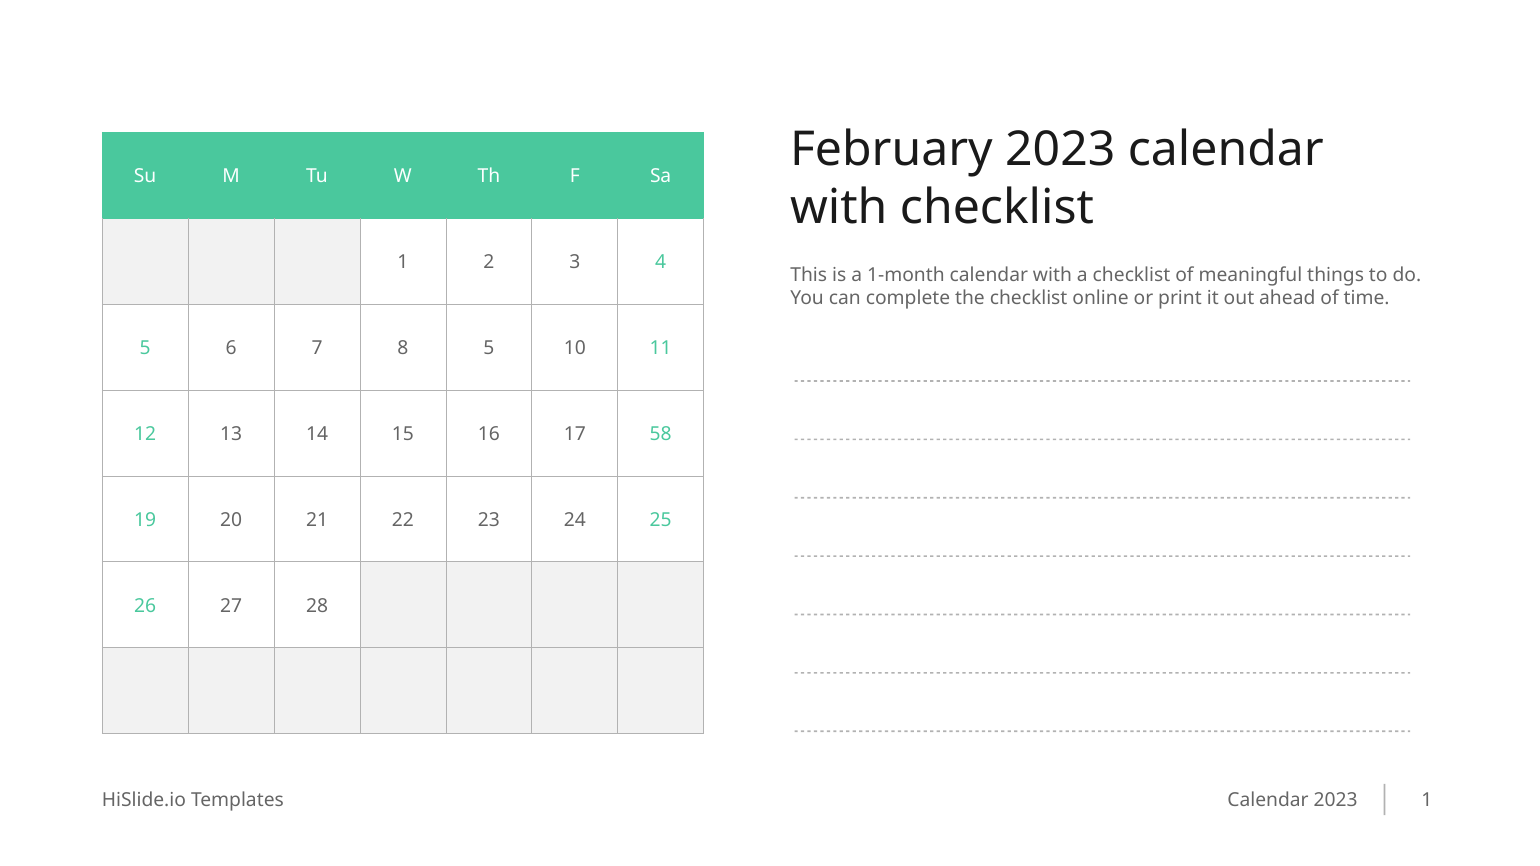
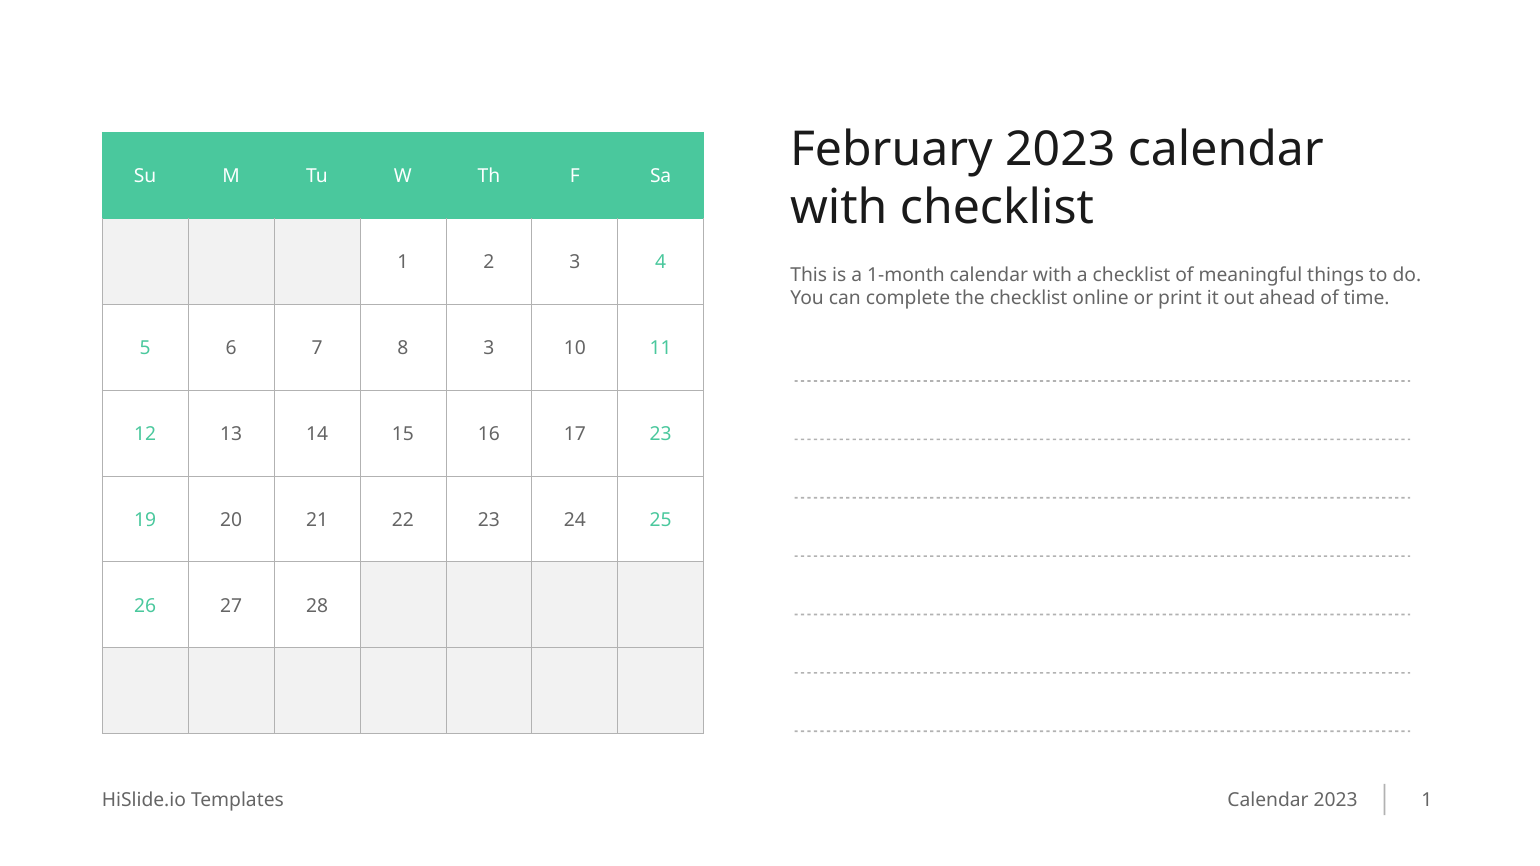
8 5: 5 -> 3
17 58: 58 -> 23
